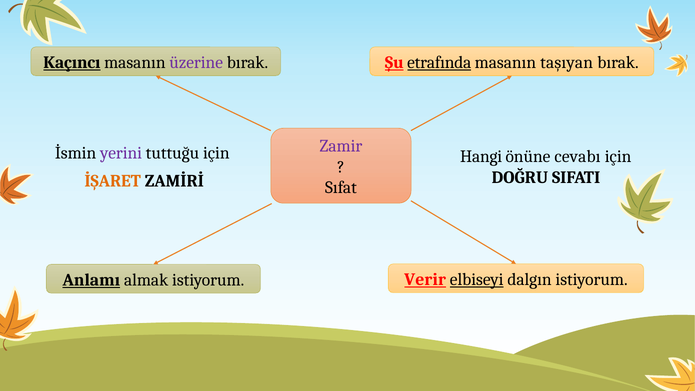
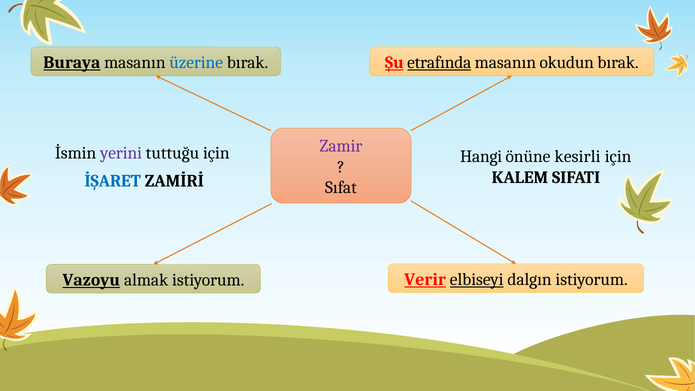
Kaçıncı: Kaçıncı -> Buraya
üzerine colour: purple -> blue
taşıyan: taşıyan -> okudun
cevabı: cevabı -> kesirli
DOĞRU: DOĞRU -> KALEM
İŞARET colour: orange -> blue
Anlamı: Anlamı -> Vazoyu
